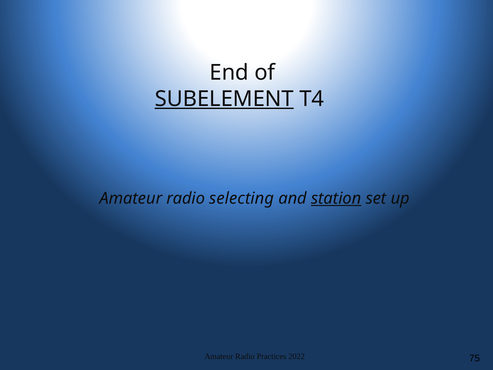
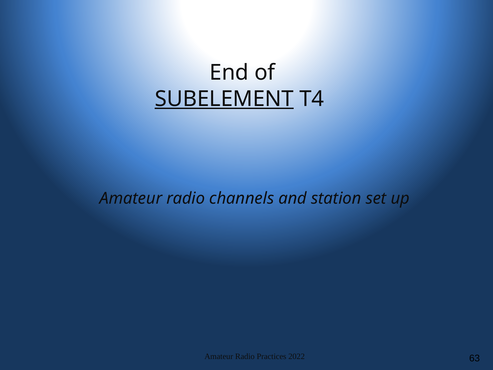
selecting: selecting -> channels
station underline: present -> none
75: 75 -> 63
